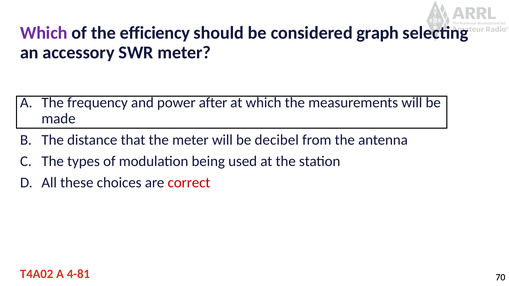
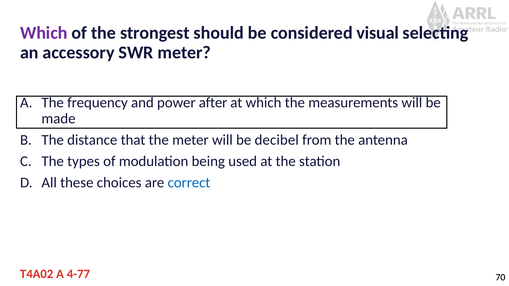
efficiency: efficiency -> strongest
graph: graph -> visual
correct colour: red -> blue
4-81: 4-81 -> 4-77
